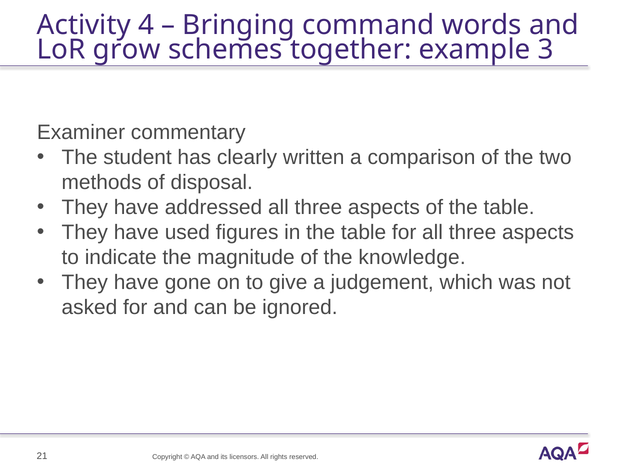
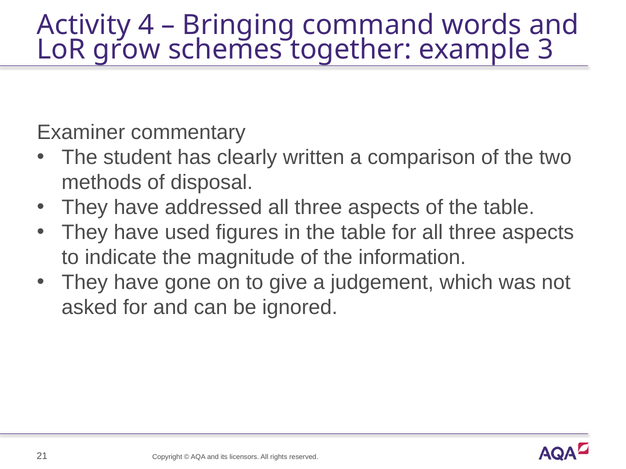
knowledge: knowledge -> information
